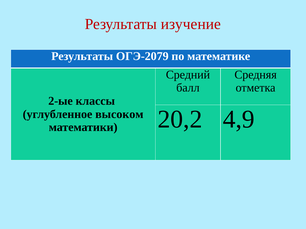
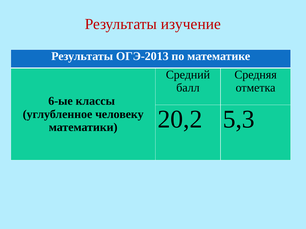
ОГЭ-2079: ОГЭ-2079 -> ОГЭ-2013
2-ые: 2-ые -> 6-ые
4,9: 4,9 -> 5,3
высоком: высоком -> человеку
